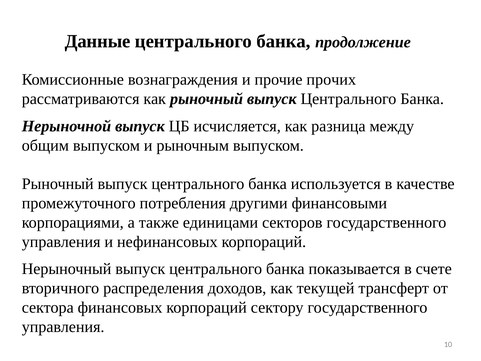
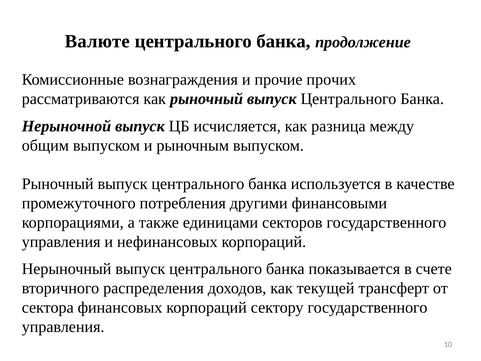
Данные: Данные -> Валюте
